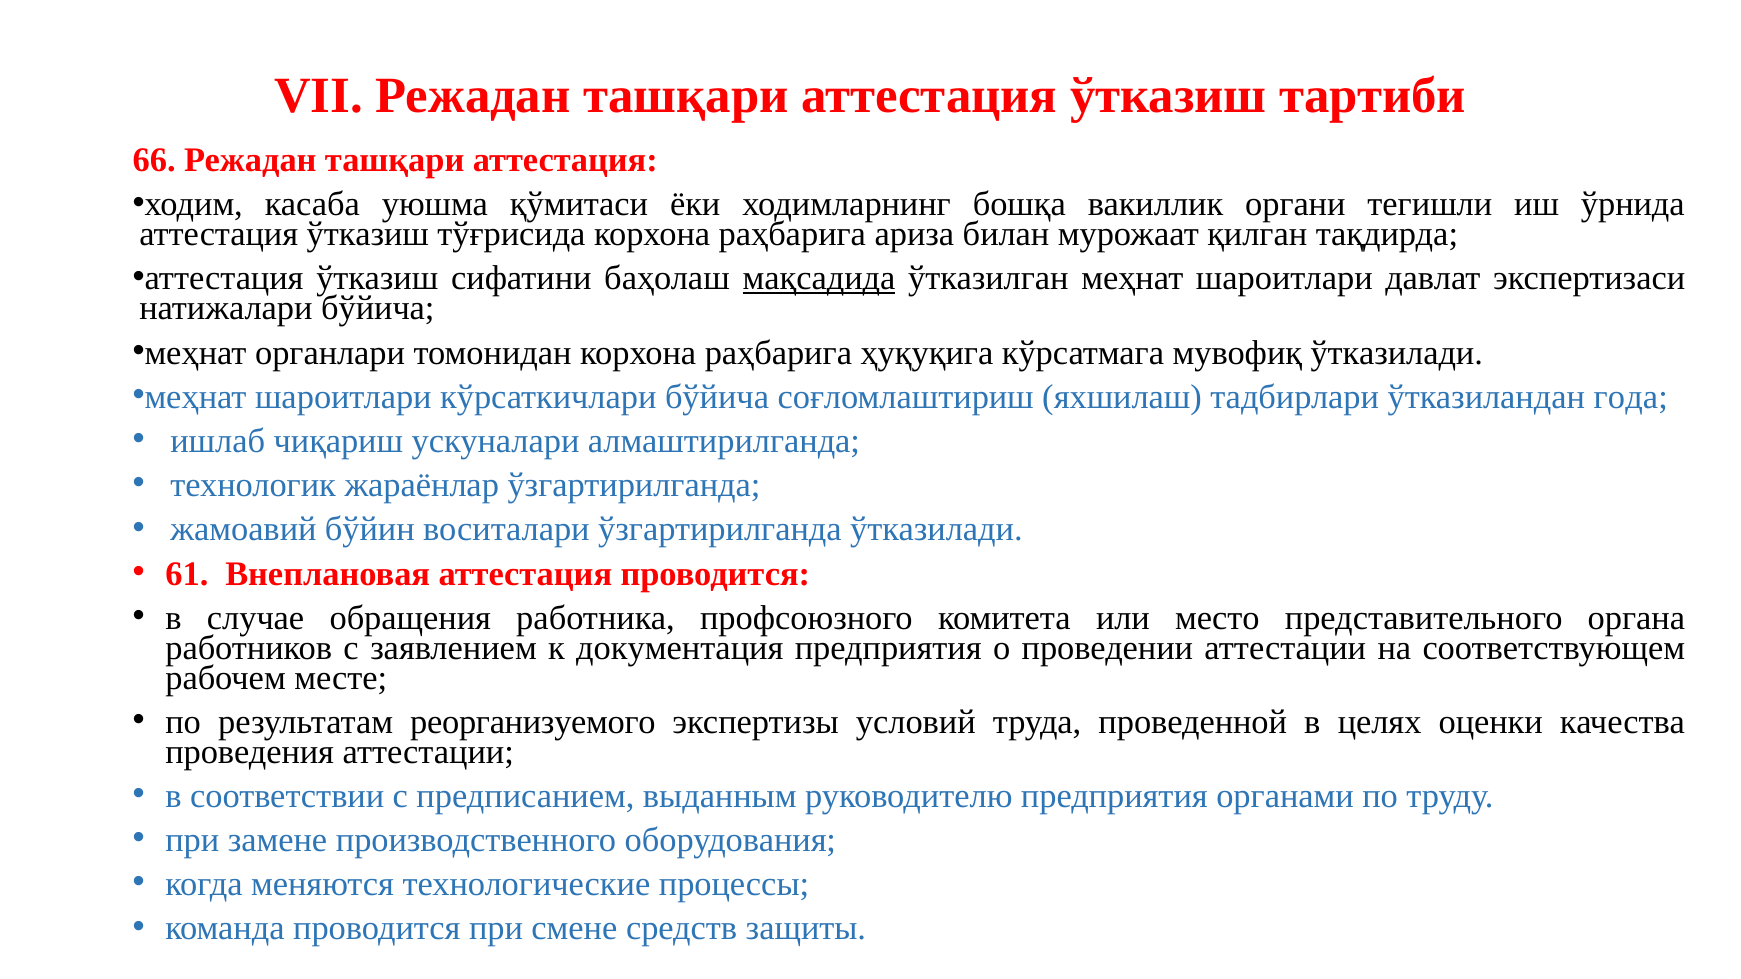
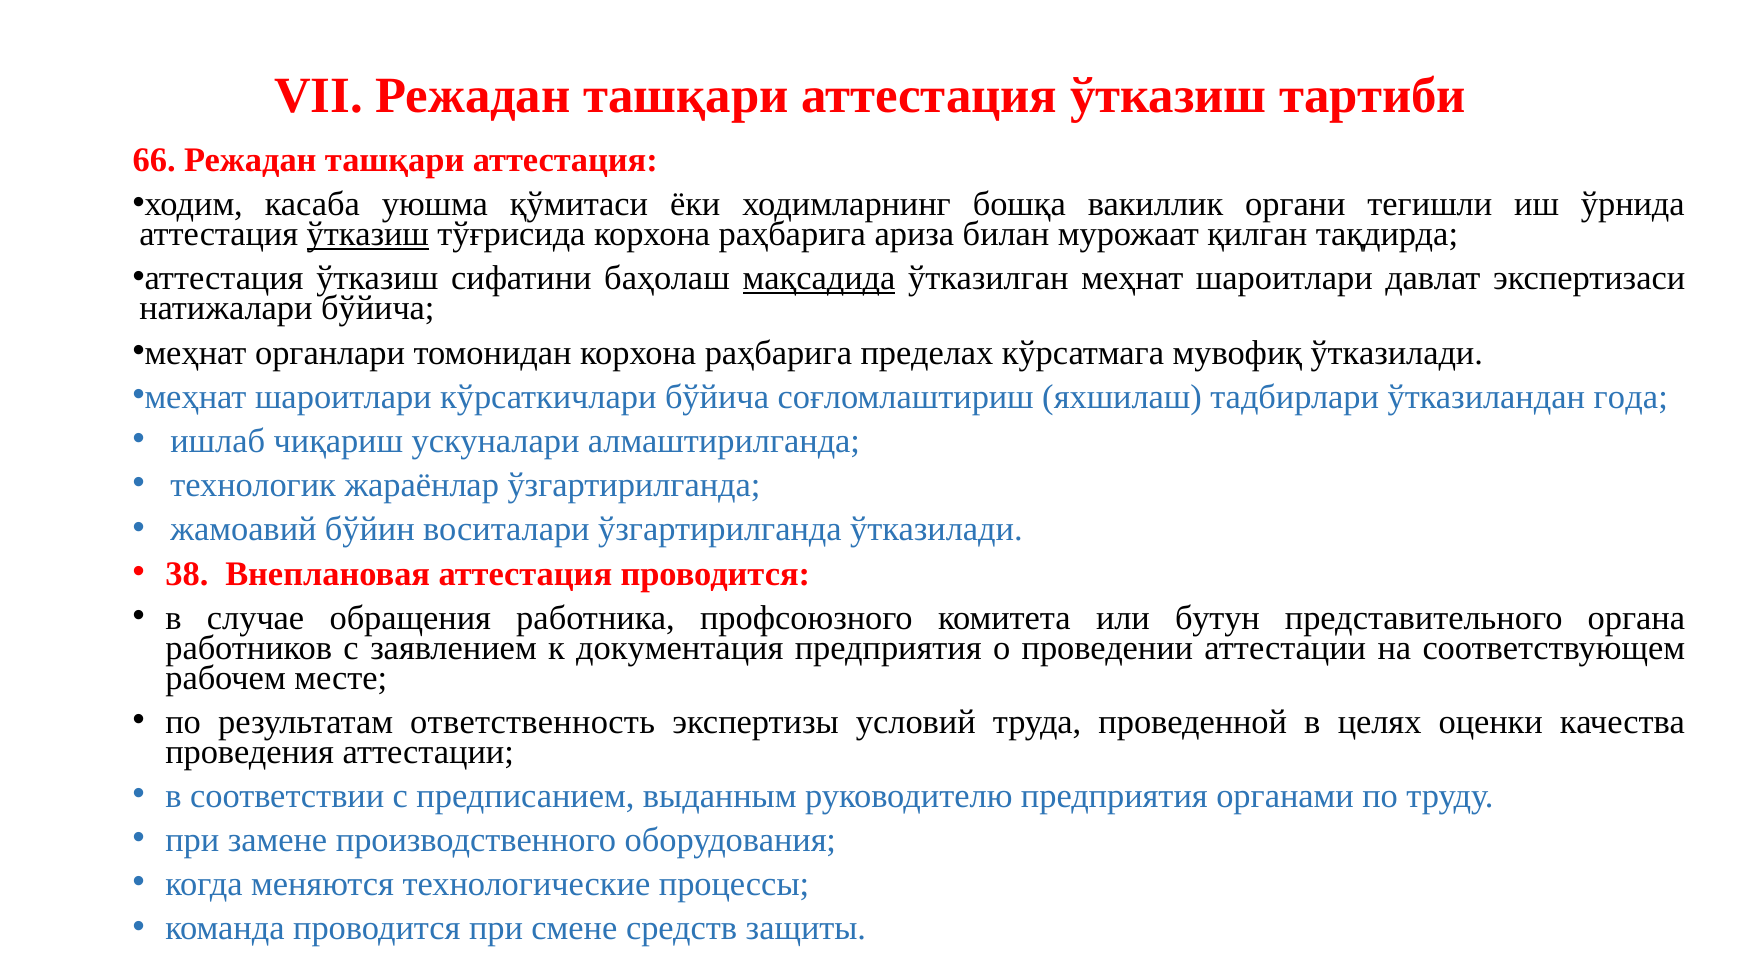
ўтказиш at (368, 234) underline: none -> present
ҳуқуқига: ҳуқуқига -> пределах
61: 61 -> 38
место: место -> бутун
реорганизуемого: реорганизуемого -> ответственность
